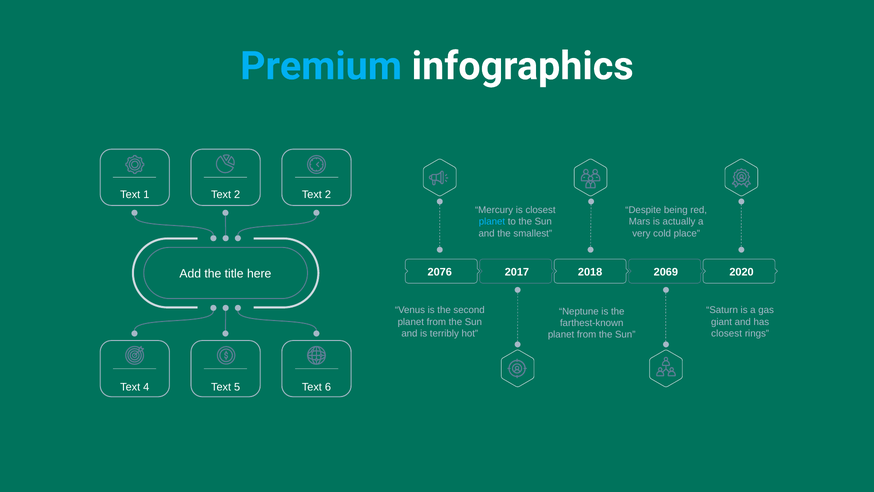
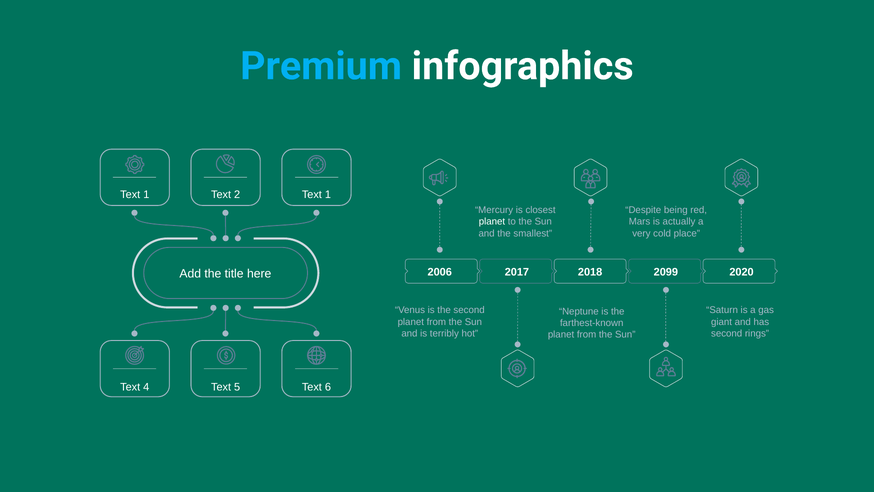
2 Text 2: 2 -> 1
planet at (492, 222) colour: light blue -> white
2076: 2076 -> 2006
2069: 2069 -> 2099
closest at (727, 333): closest -> second
